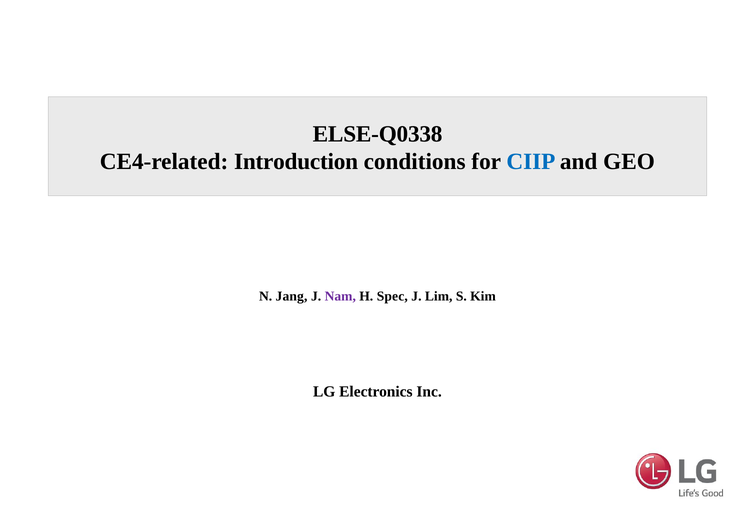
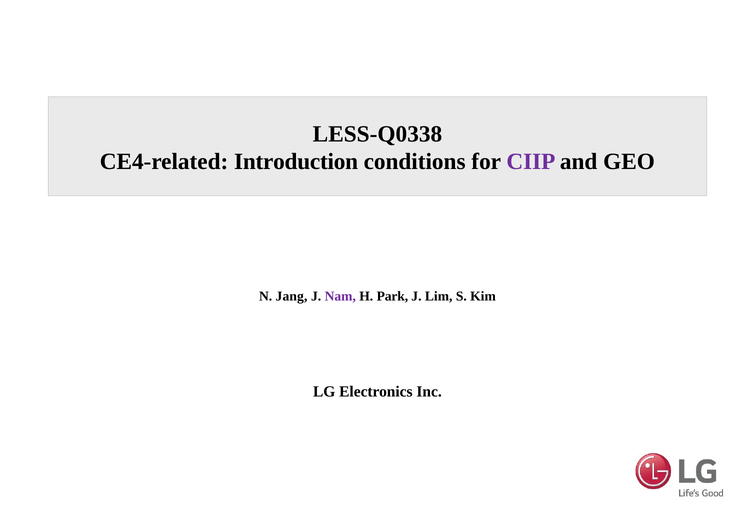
ELSE-Q0338: ELSE-Q0338 -> LESS-Q0338
CIIP colour: blue -> purple
Spec: Spec -> Park
